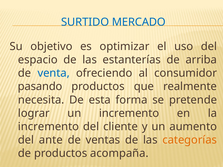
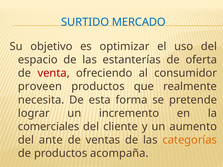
arriba: arriba -> oferta
venta colour: blue -> red
pasando: pasando -> proveen
incremento at (49, 127): incremento -> comerciales
